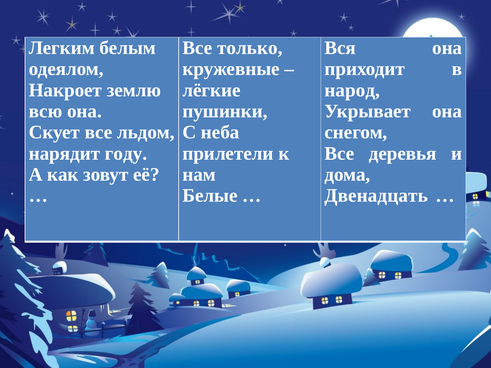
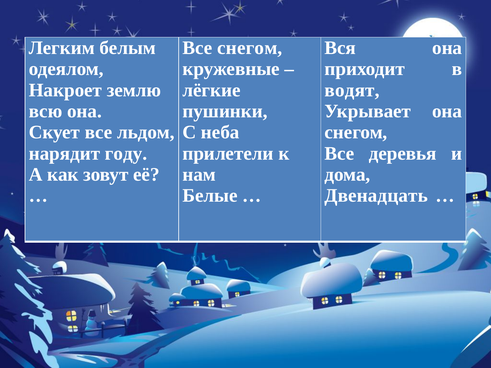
Все только: только -> снегом
народ: народ -> водят
